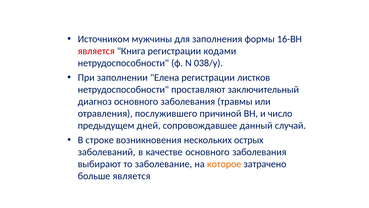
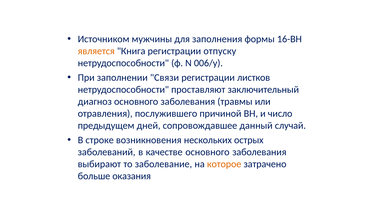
является at (96, 51) colour: red -> orange
кодами: кодами -> отпуску
038/у: 038/у -> 006/у
Елена: Елена -> Связи
больше является: является -> оказания
